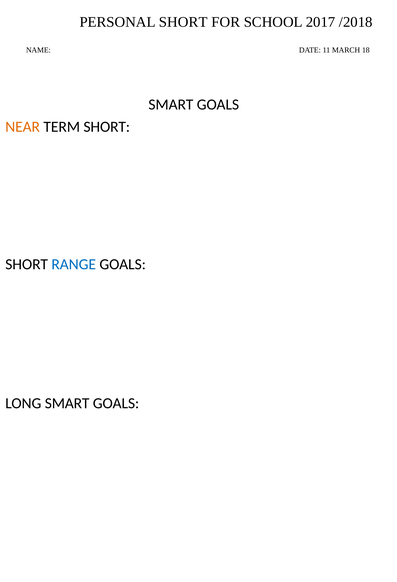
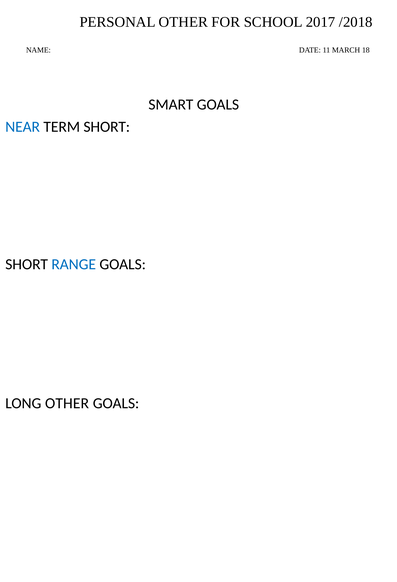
PERSONAL SHORT: SHORT -> OTHER
NEAR colour: orange -> blue
LONG SMART: SMART -> OTHER
